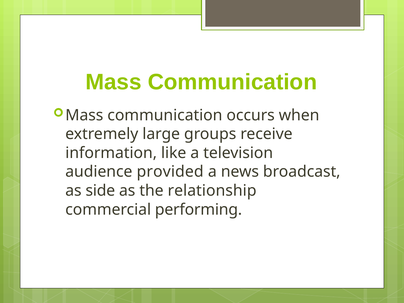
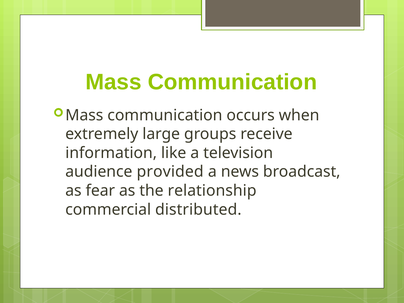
side: side -> fear
performing: performing -> distributed
